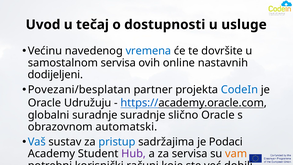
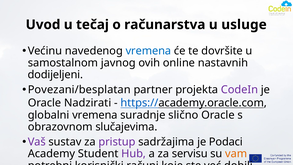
dostupnosti: dostupnosti -> računarstva
samostalnom servisa: servisa -> javnog
CodeIn colour: blue -> purple
Udružuju: Udružuju -> Nadzirati
globalni suradnje: suradnje -> vremena
automatski: automatski -> slučajevima
Vaš colour: blue -> purple
pristup colour: blue -> purple
za servisa: servisa -> servisu
